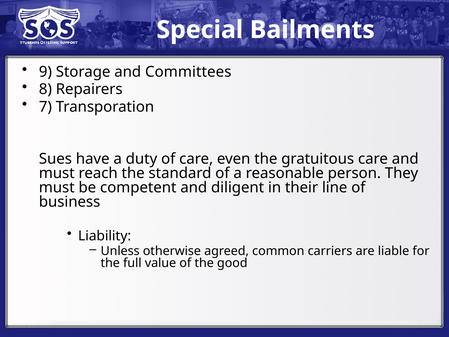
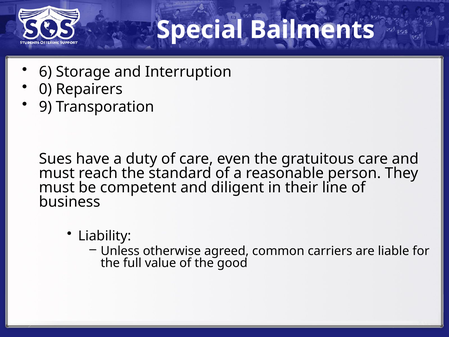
9: 9 -> 6
Committees: Committees -> Interruption
8: 8 -> 0
7: 7 -> 9
